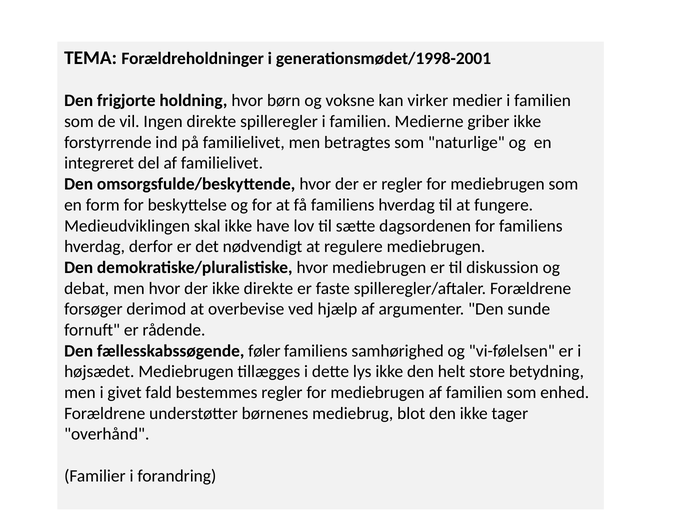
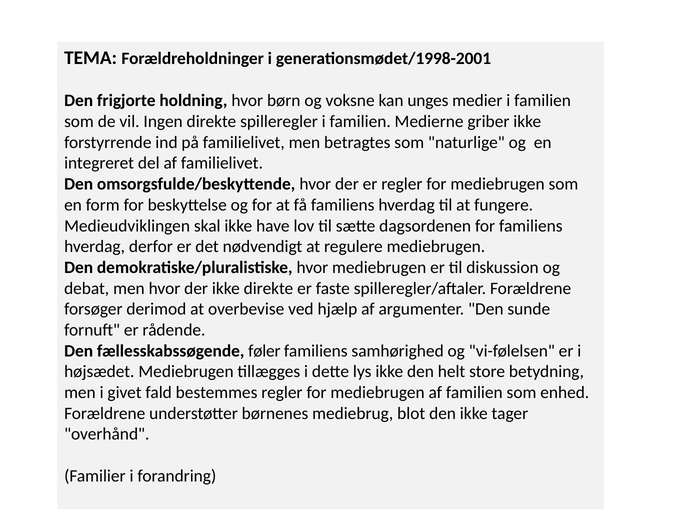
virker: virker -> unges
